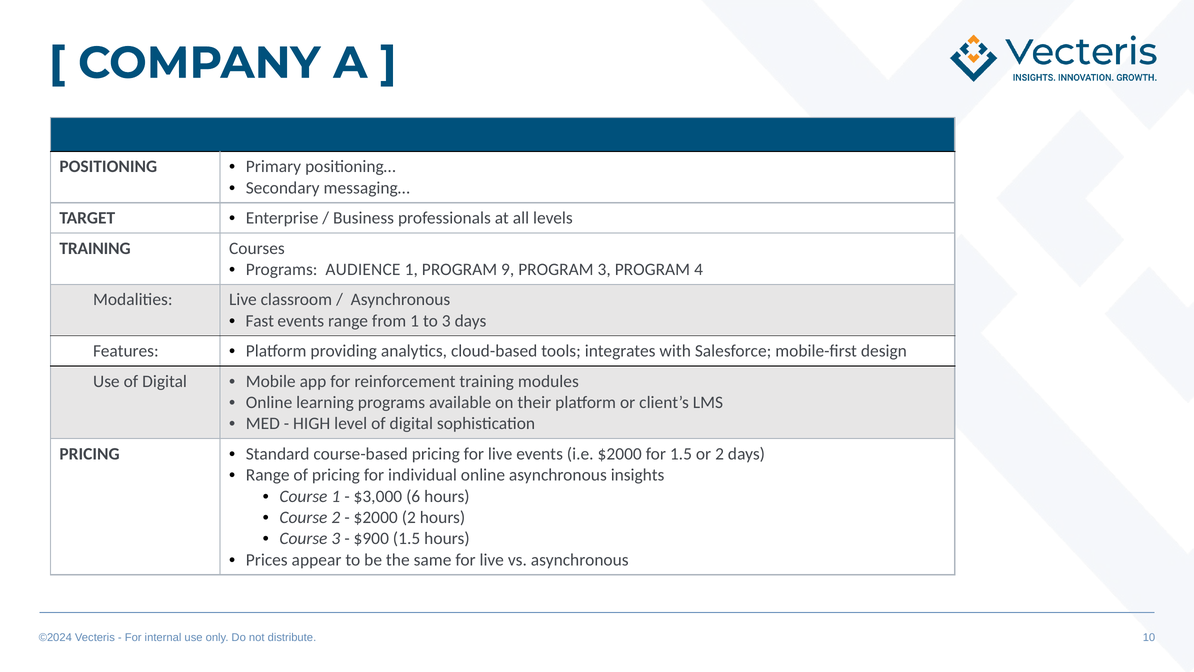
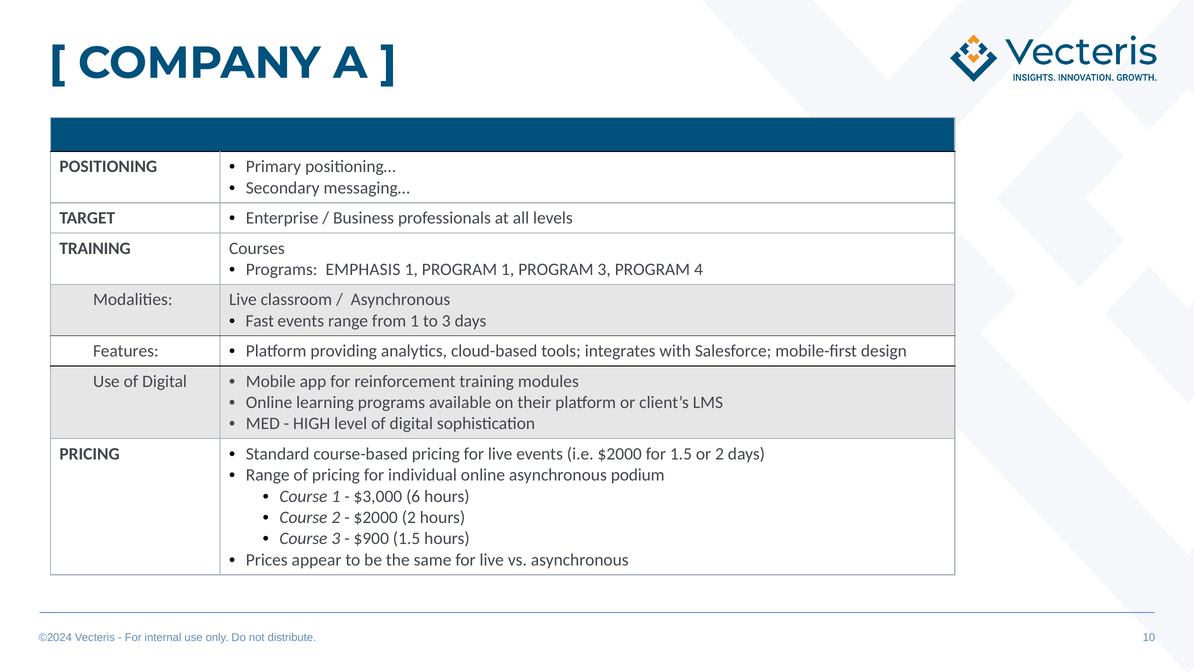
AUDIENCE: AUDIENCE -> EMPHASIS
PROGRAM 9: 9 -> 1
insights: insights -> podium
